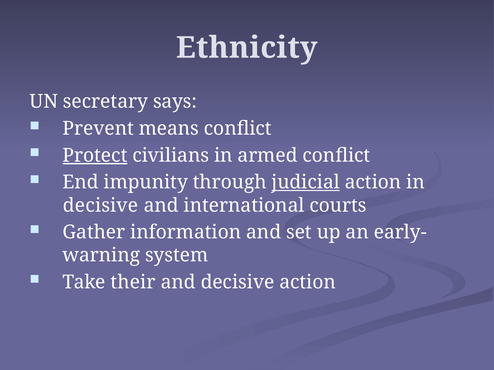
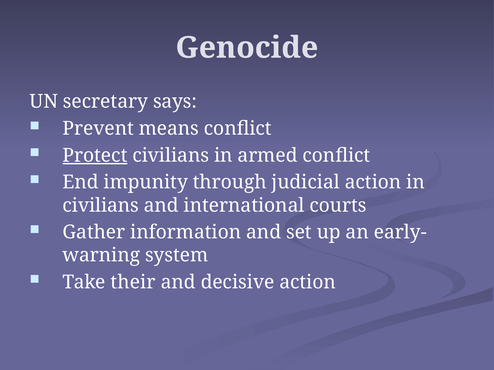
Ethnicity: Ethnicity -> Genocide
judicial underline: present -> none
decisive at (101, 206): decisive -> civilians
